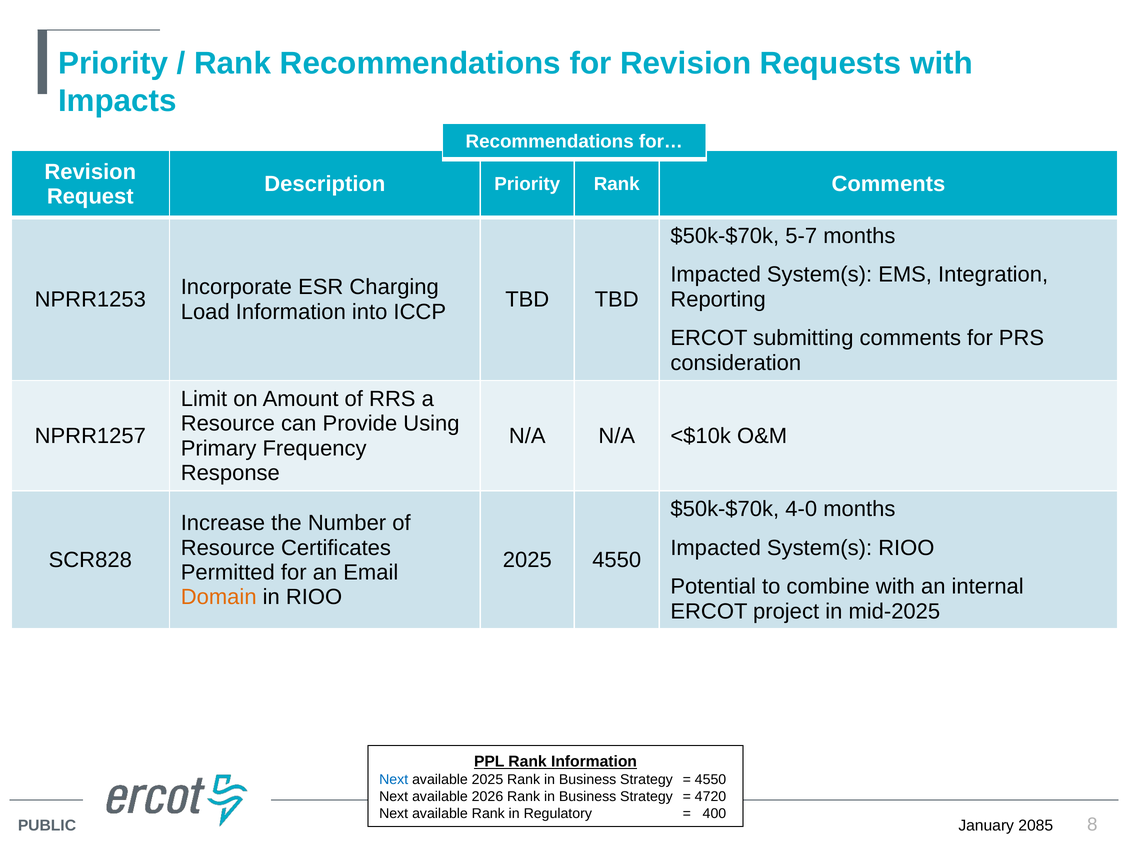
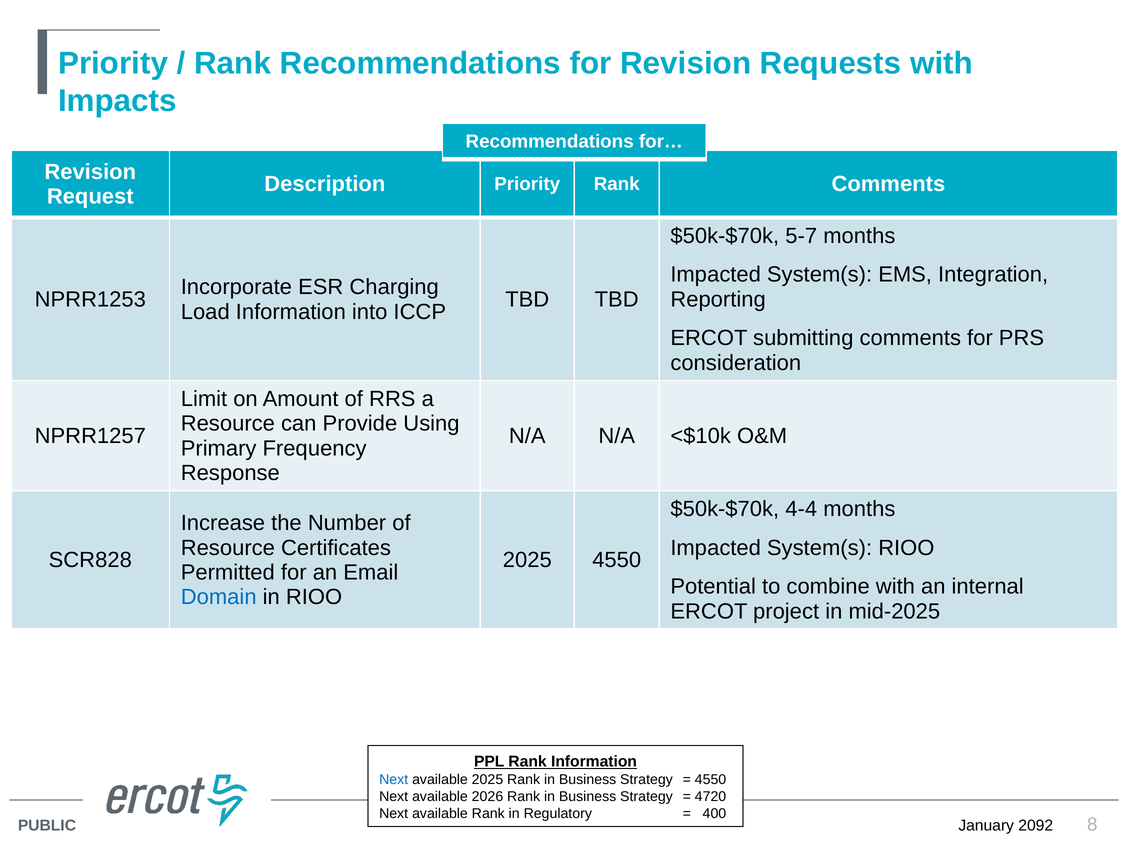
4-0: 4-0 -> 4-4
Domain colour: orange -> blue
2085: 2085 -> 2092
